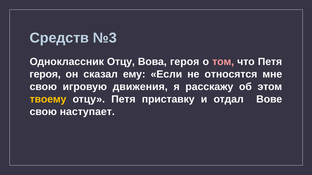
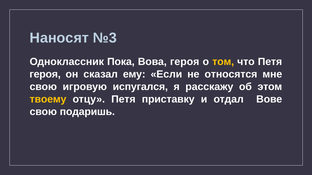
Средств: Средств -> Наносят
Одноклассник Отцу: Отцу -> Пока
том colour: pink -> yellow
движения: движения -> испугался
наступает: наступает -> подаришь
